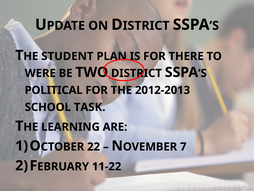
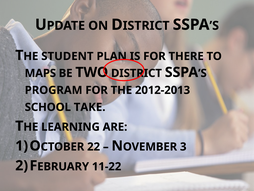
WERE: WERE -> MAPS
POLITICAL: POLITICAL -> PROGRAM
TASK: TASK -> TAKE
7: 7 -> 3
